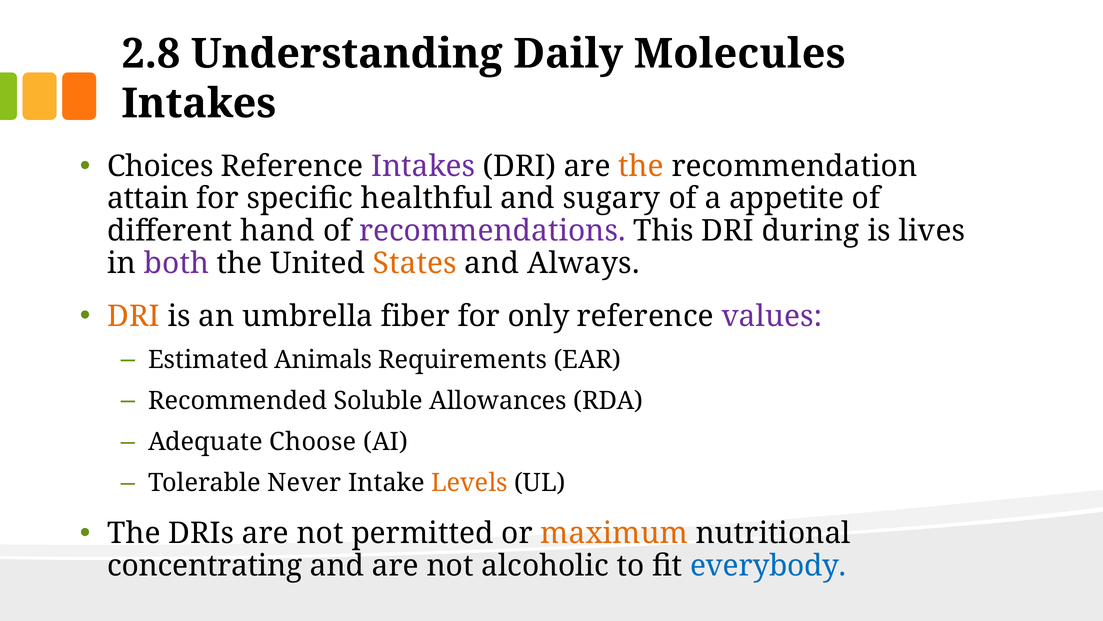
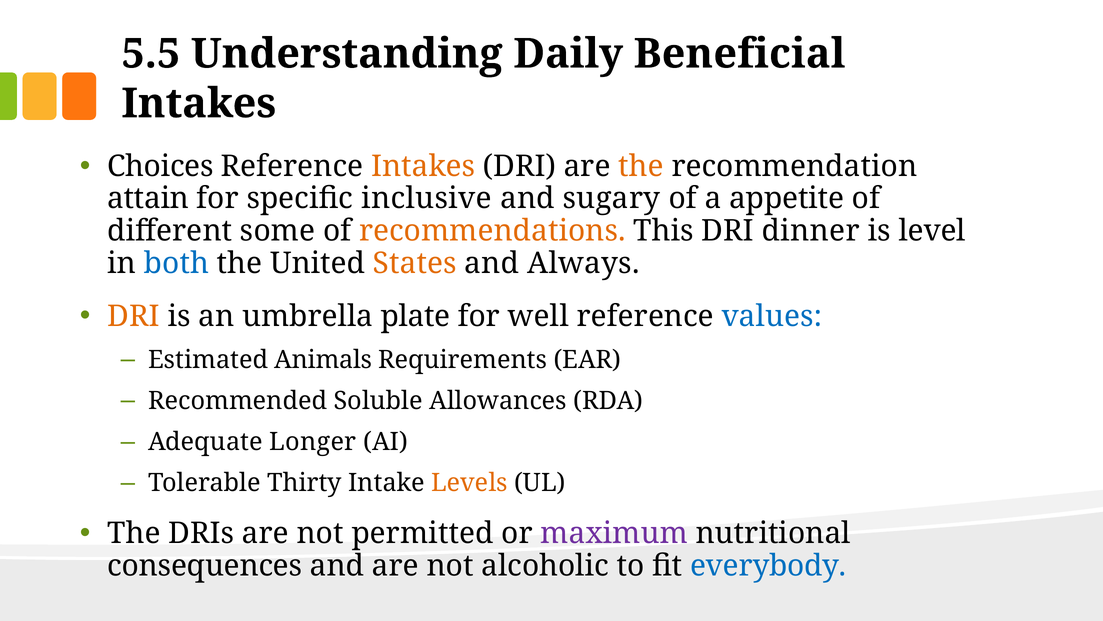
2.8: 2.8 -> 5.5
Molecules: Molecules -> Beneficial
Intakes at (423, 166) colour: purple -> orange
healthful: healthful -> inclusive
hand: hand -> some
recommendations colour: purple -> orange
during: during -> dinner
lives: lives -> level
both colour: purple -> blue
fiber: fiber -> plate
only: only -> well
values colour: purple -> blue
Choose: Choose -> Longer
Never: Never -> Thirty
maximum colour: orange -> purple
concentrating: concentrating -> consequences
